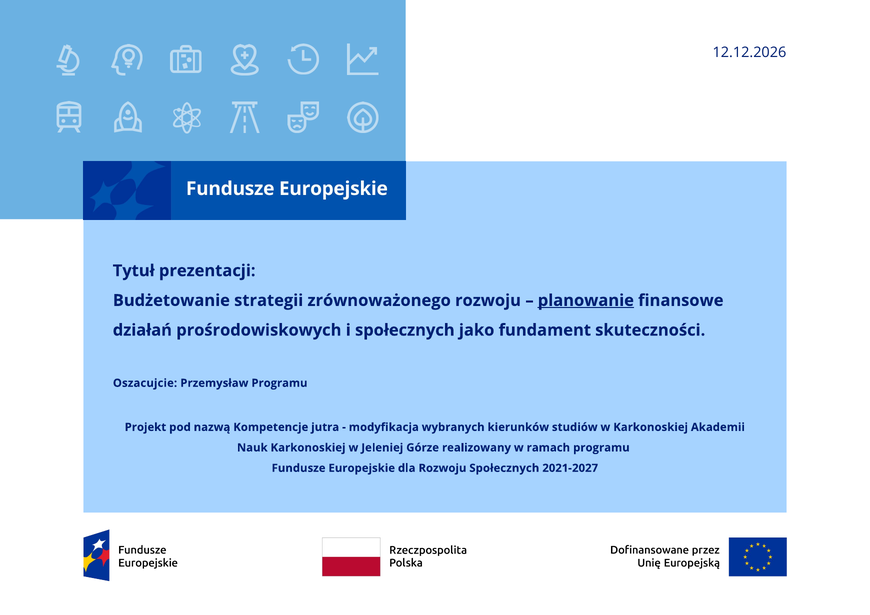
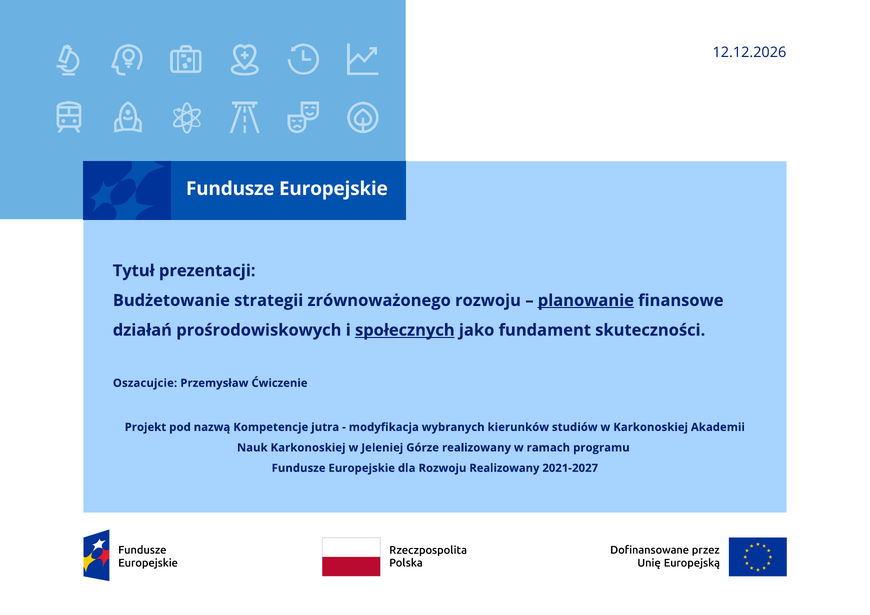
społecznych at (405, 330) underline: none -> present
Przemysław Programu: Programu -> Ćwiczenie
Rozwoju Społecznych: Społecznych -> Realizowany
